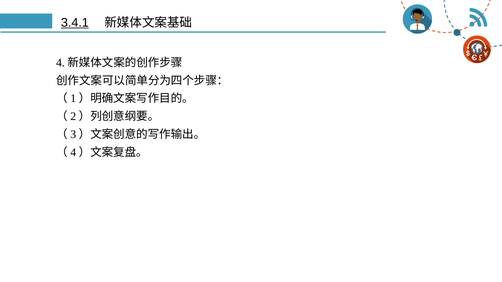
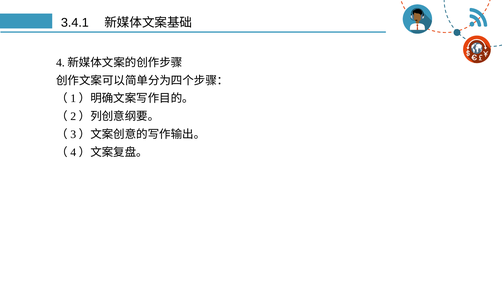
3.4.1 underline: present -> none
